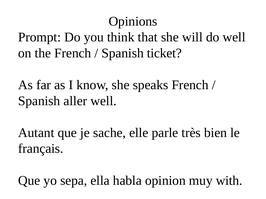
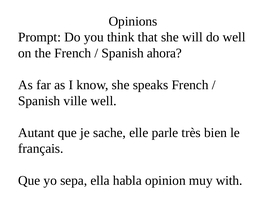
ticket: ticket -> ahora
aller: aller -> ville
